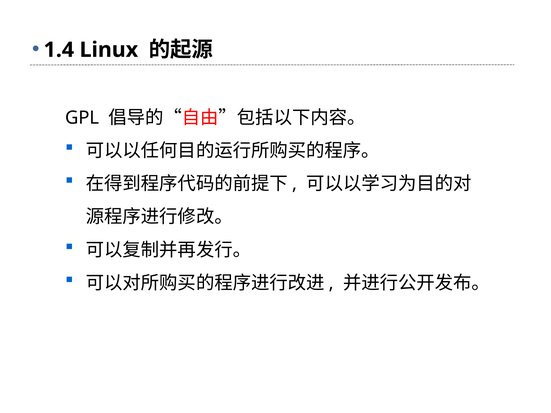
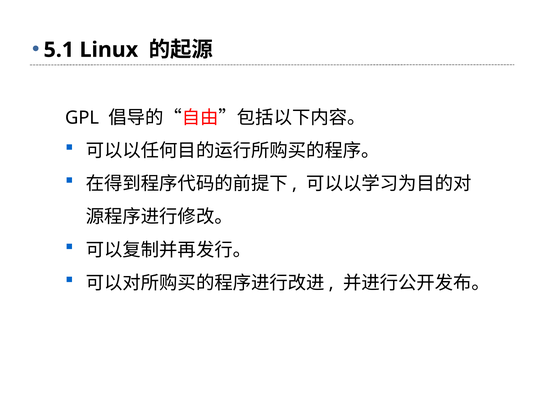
1.4: 1.4 -> 5.1
